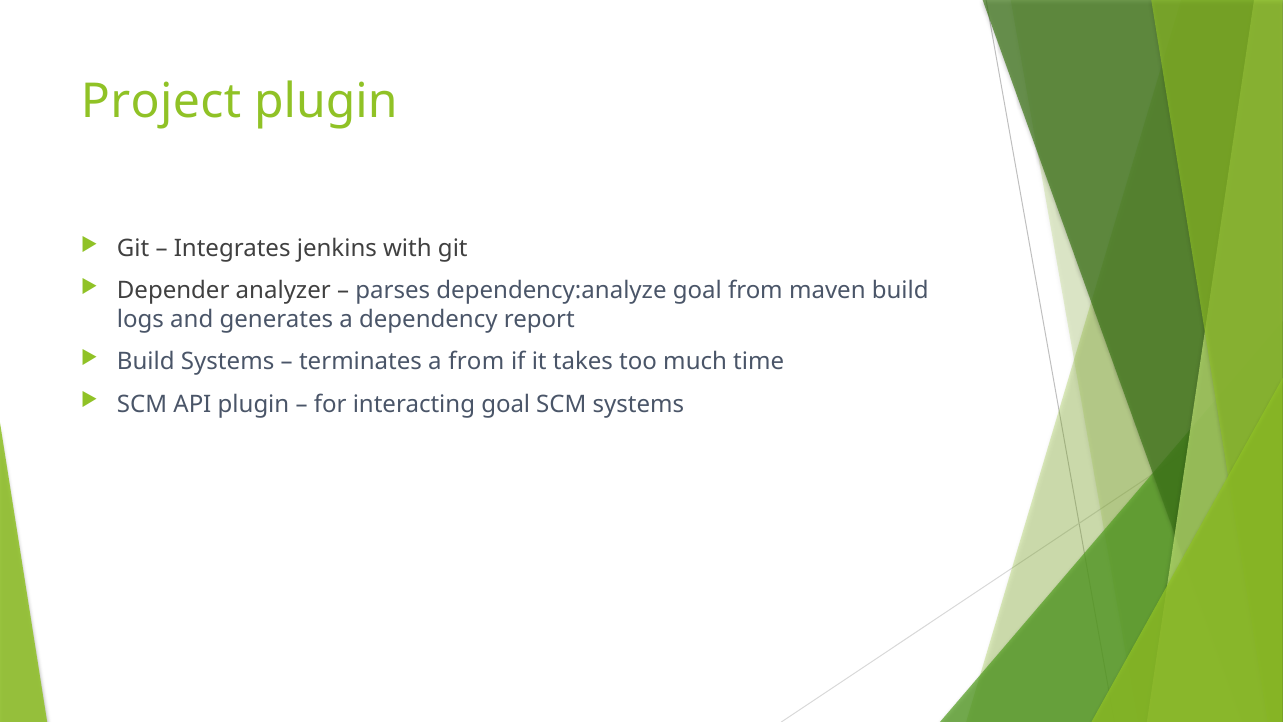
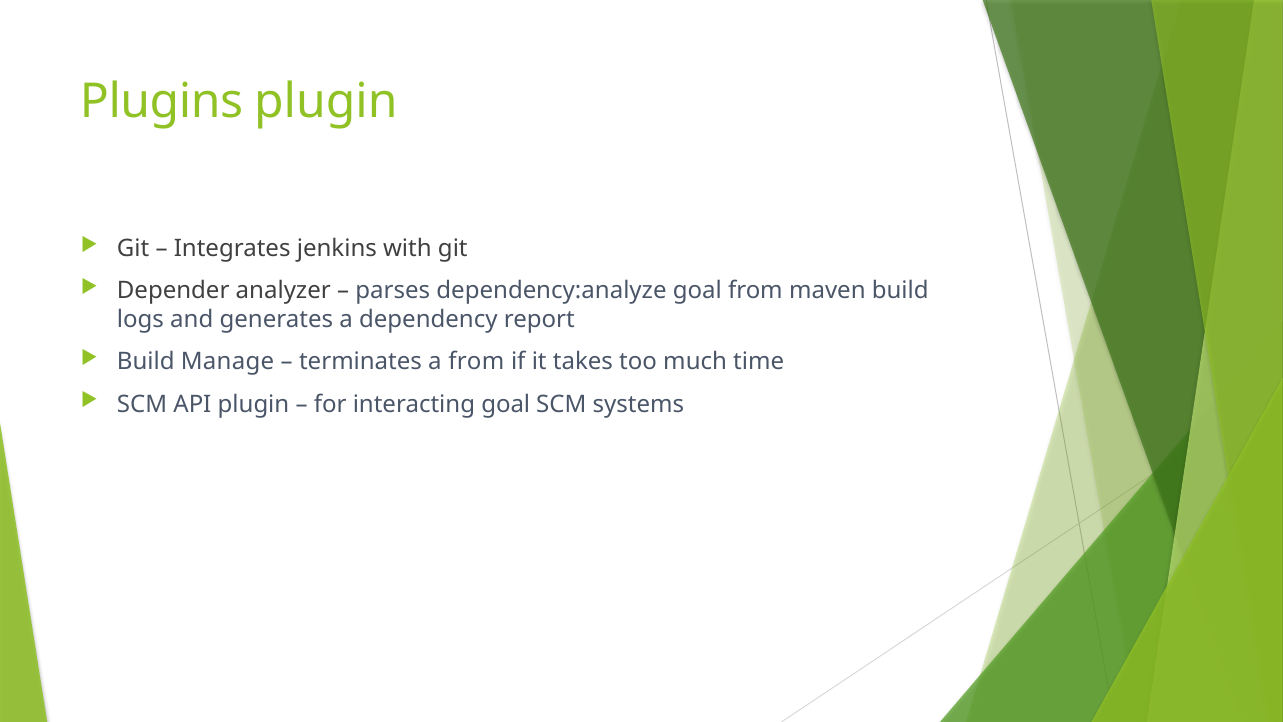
Project: Project -> Plugins
Build Systems: Systems -> Manage
